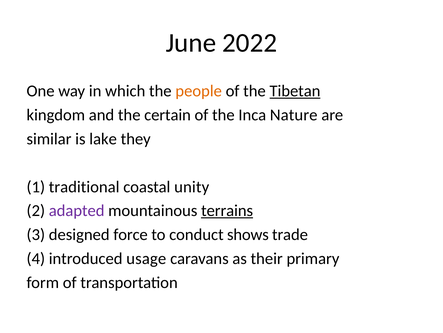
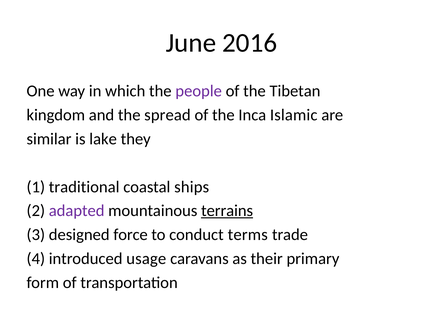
2022: 2022 -> 2016
people colour: orange -> purple
Tibetan underline: present -> none
certain: certain -> spread
Nature: Nature -> Islamic
unity: unity -> ships
shows: shows -> terms
